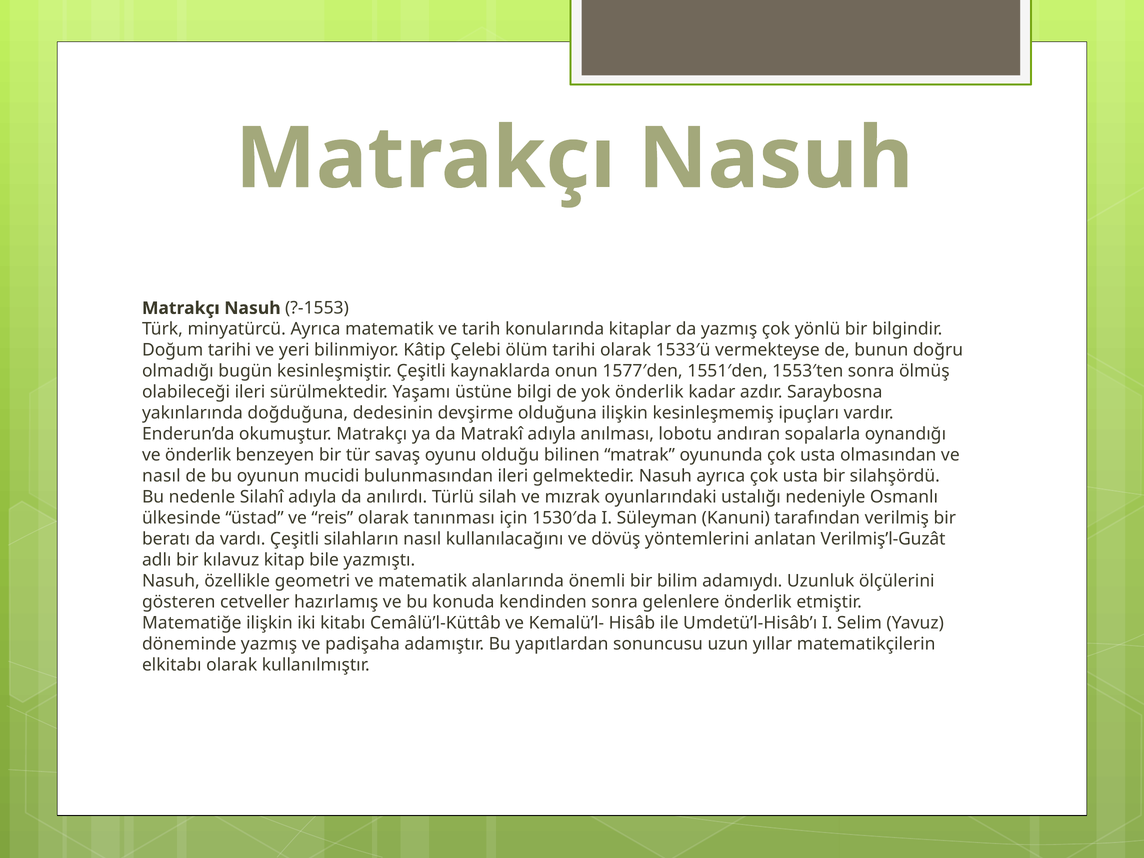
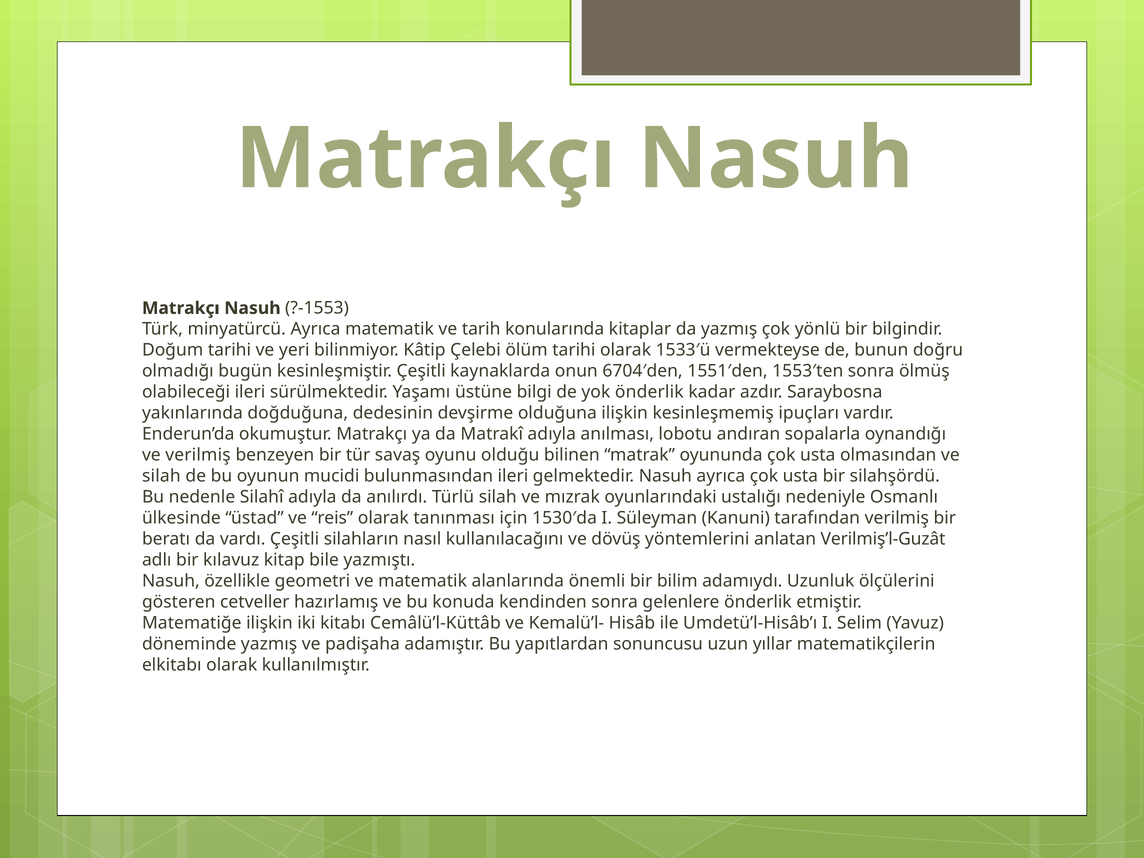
1577′den: 1577′den -> 6704′den
ve önderlik: önderlik -> verilmiş
nasıl at (161, 476): nasıl -> silah
